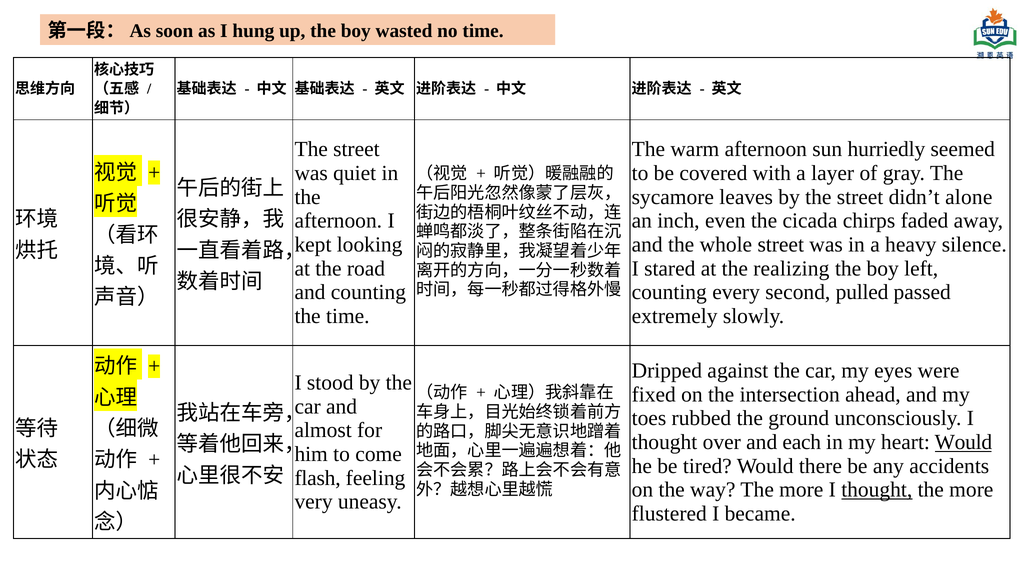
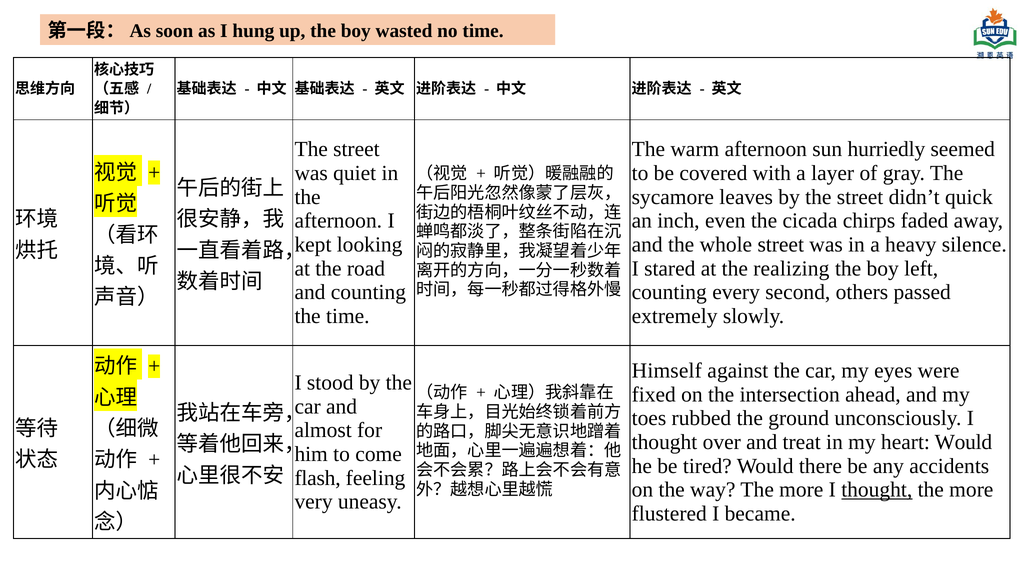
alone: alone -> quick
pulled: pulled -> others
Dripped: Dripped -> Himself
each: each -> treat
Would at (963, 442) underline: present -> none
